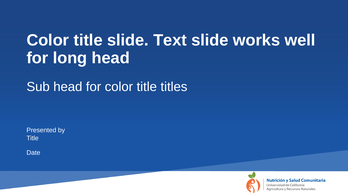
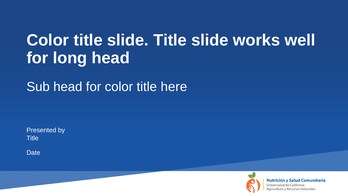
slide Text: Text -> Title
titles: titles -> here
